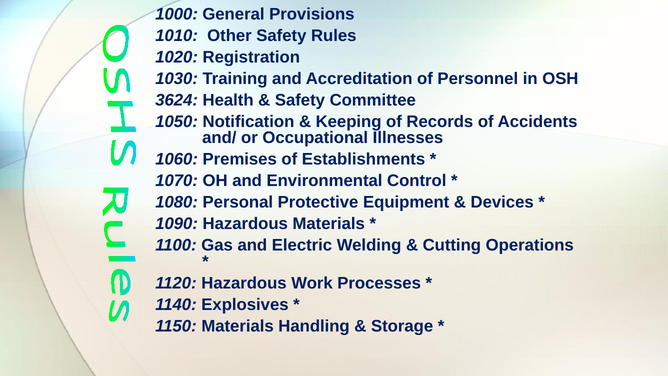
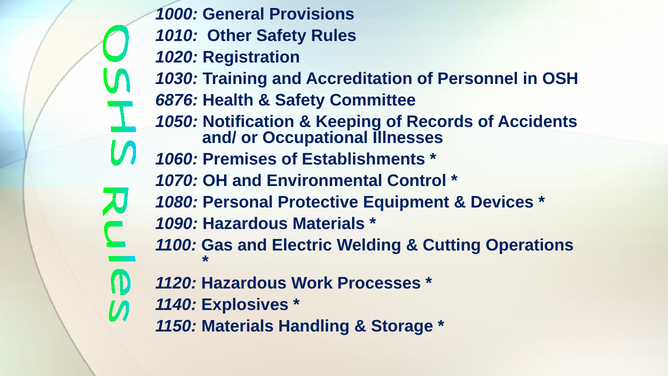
3624: 3624 -> 6876
